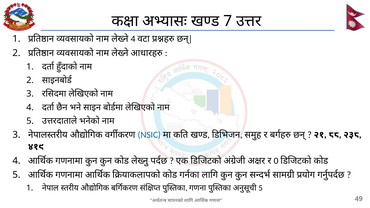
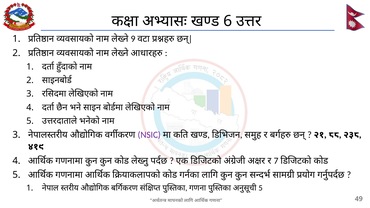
7: 7 -> 6
4 at (133, 39): 4 -> 9
NSIC colour: blue -> purple
0: 0 -> 7
